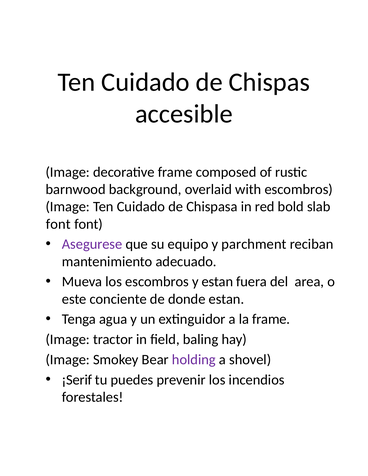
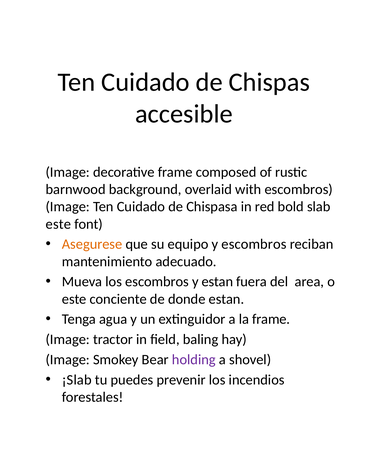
font at (58, 224): font -> este
Asegurese colour: purple -> orange
y parchment: parchment -> escombros
¡Serif: ¡Serif -> ¡Slab
